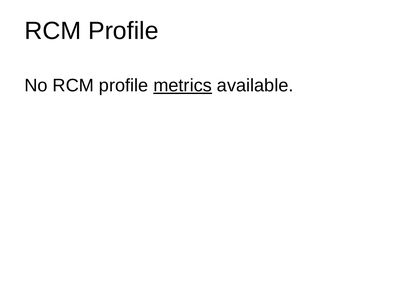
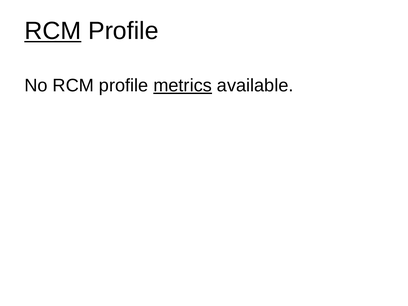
RCM at (53, 31) underline: none -> present
